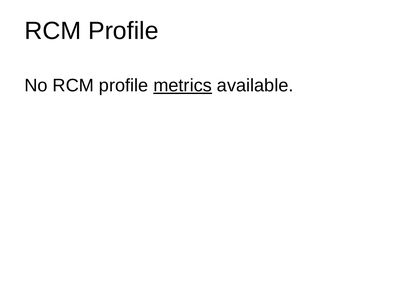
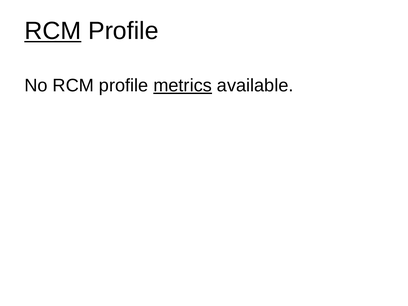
RCM at (53, 31) underline: none -> present
